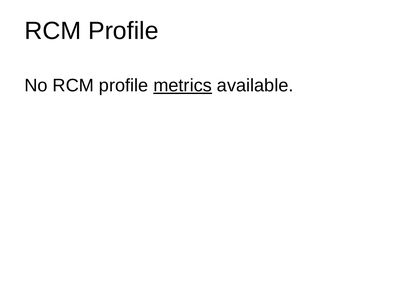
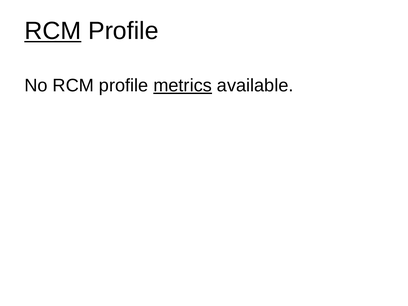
RCM at (53, 31) underline: none -> present
